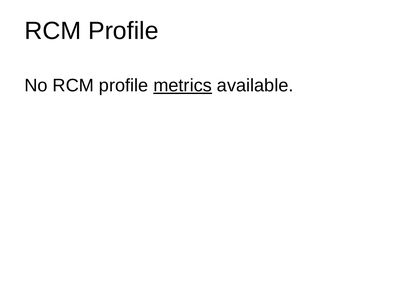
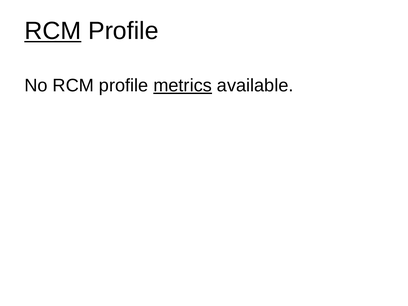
RCM at (53, 31) underline: none -> present
